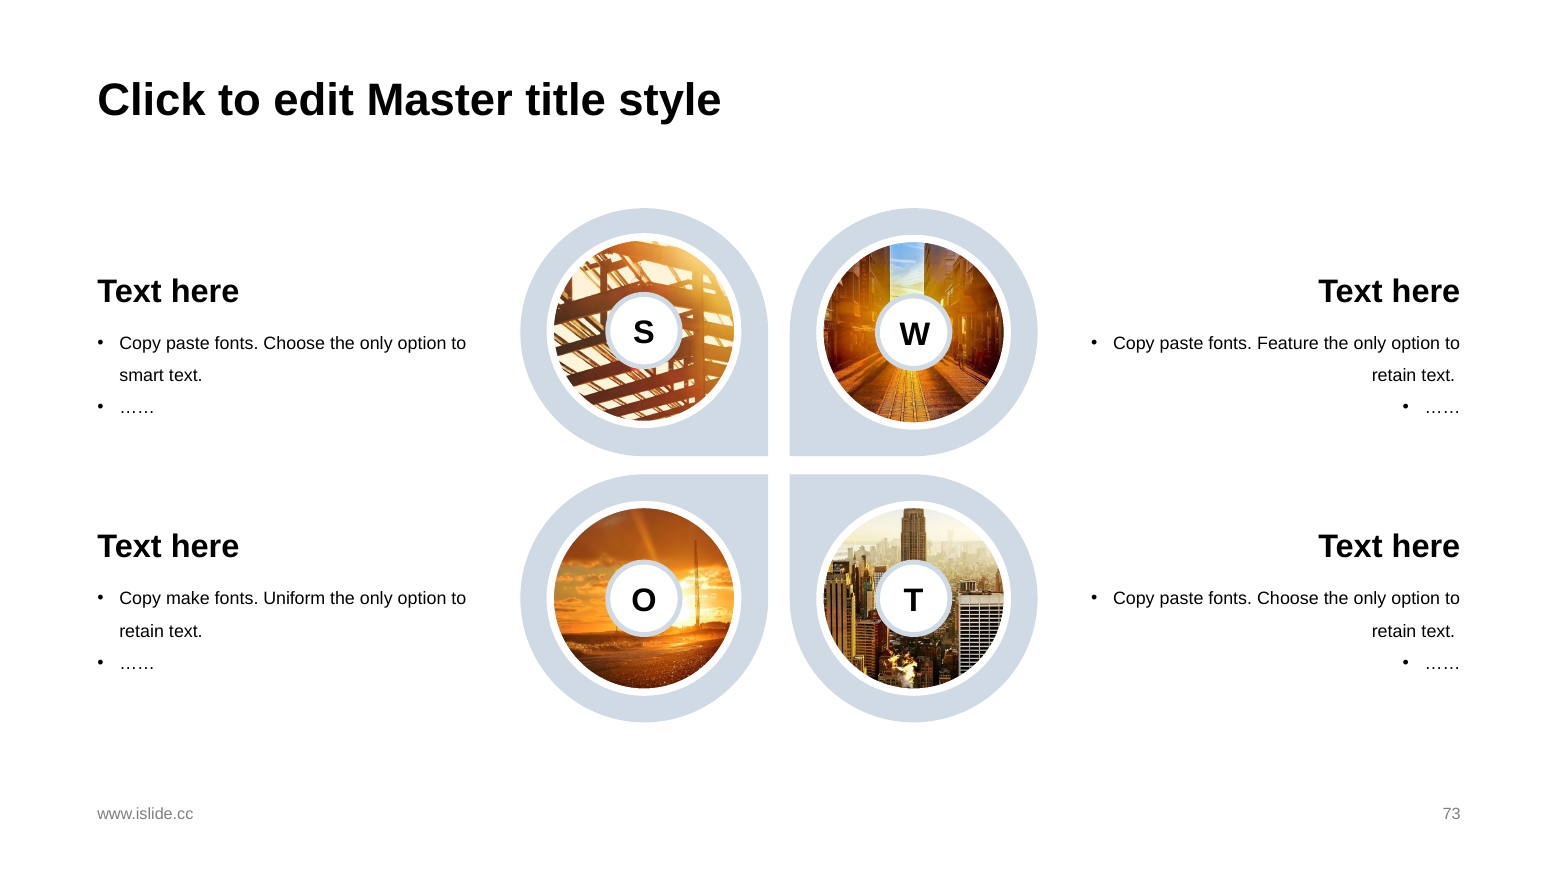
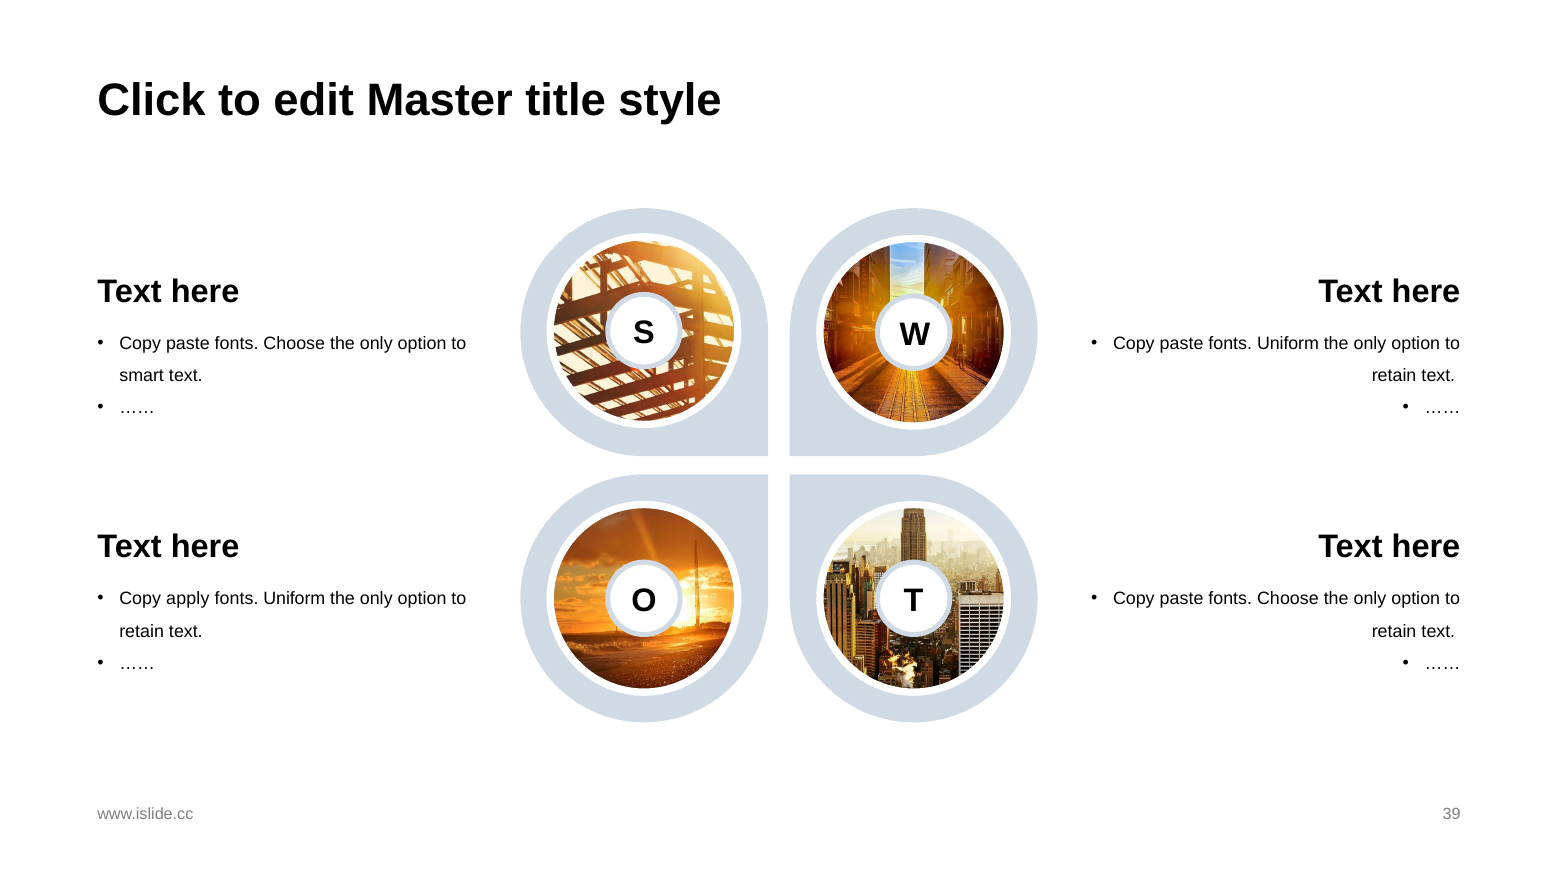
paste fonts Feature: Feature -> Uniform
make: make -> apply
73: 73 -> 39
